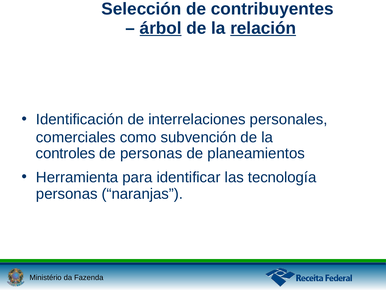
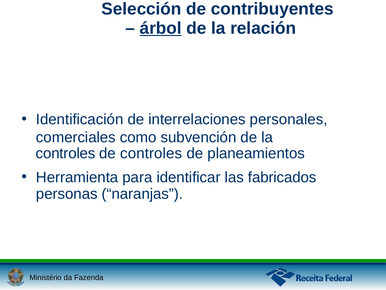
relación underline: present -> none
de personas: personas -> controles
tecnología: tecnología -> fabricados
